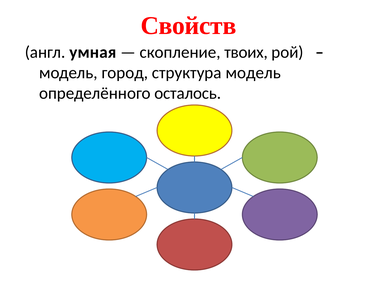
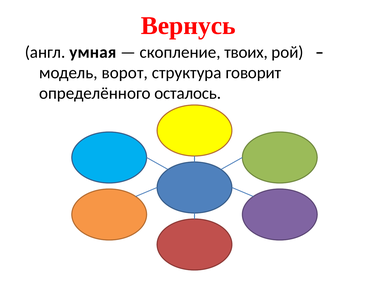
Свойств: Свойств -> Вернусь
город: город -> ворот
структура модель: модель -> говорит
